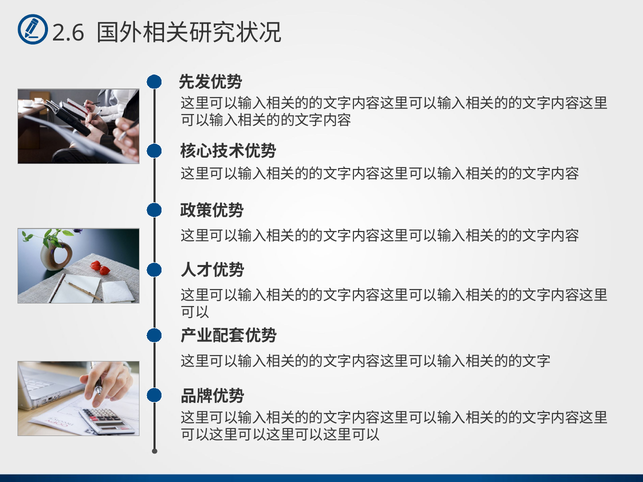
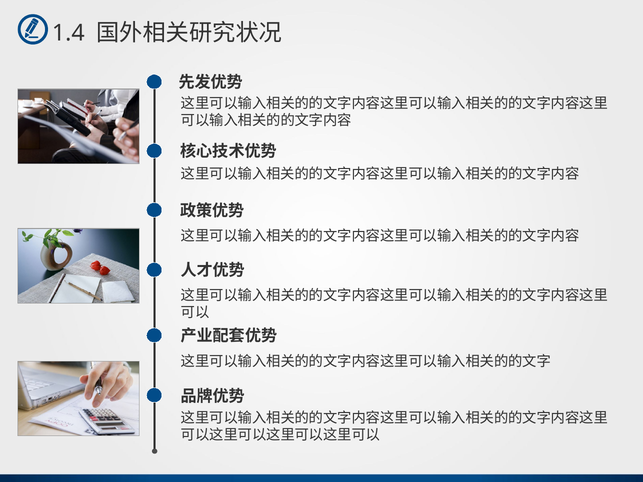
2.6: 2.6 -> 1.4
